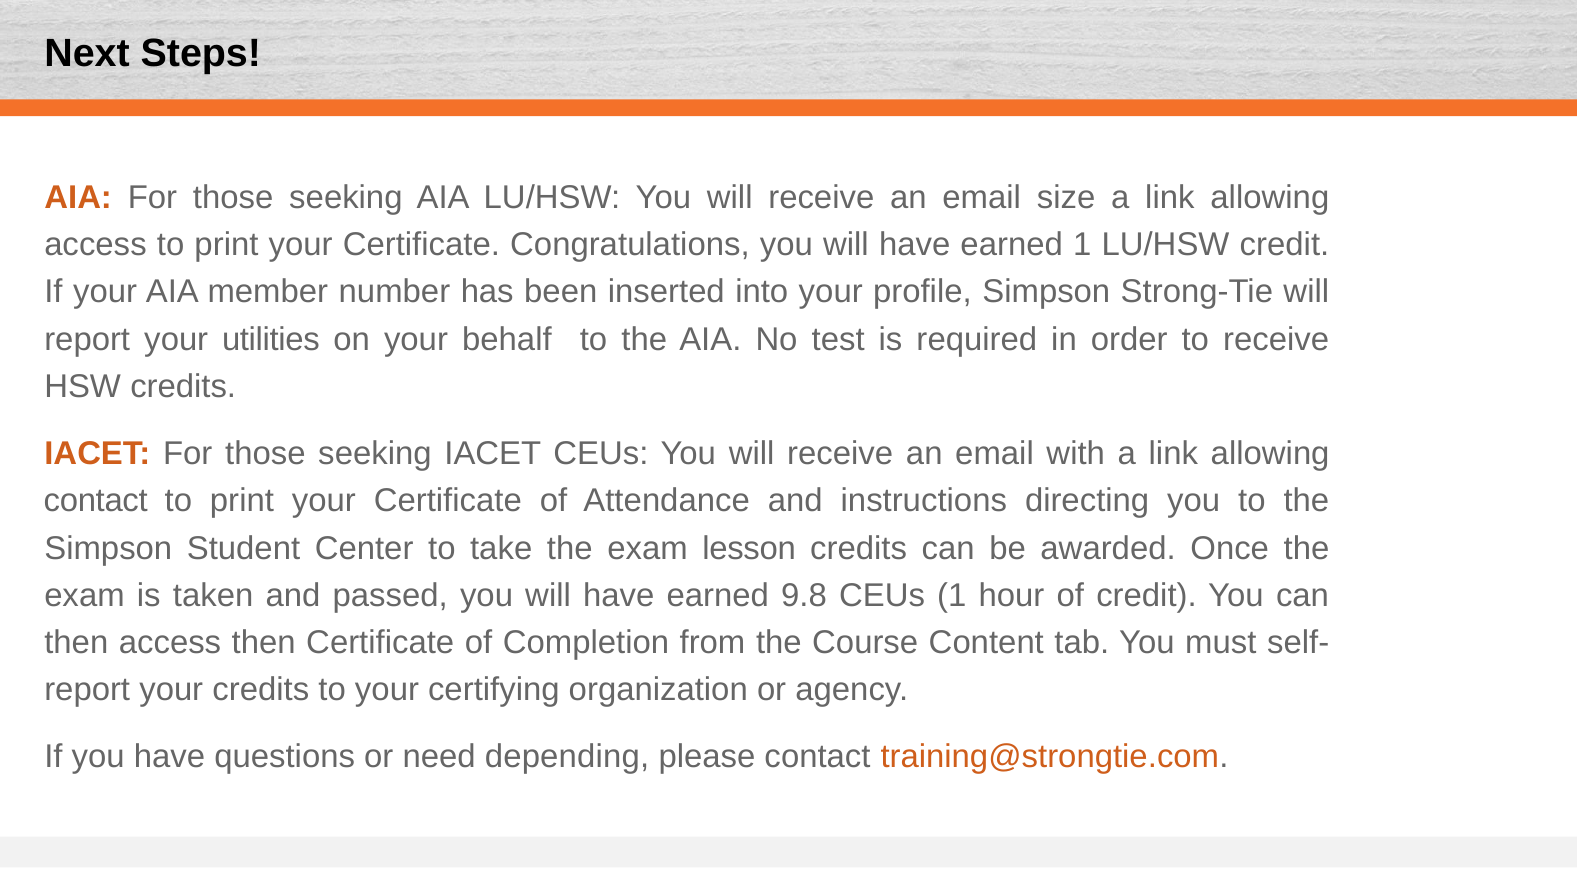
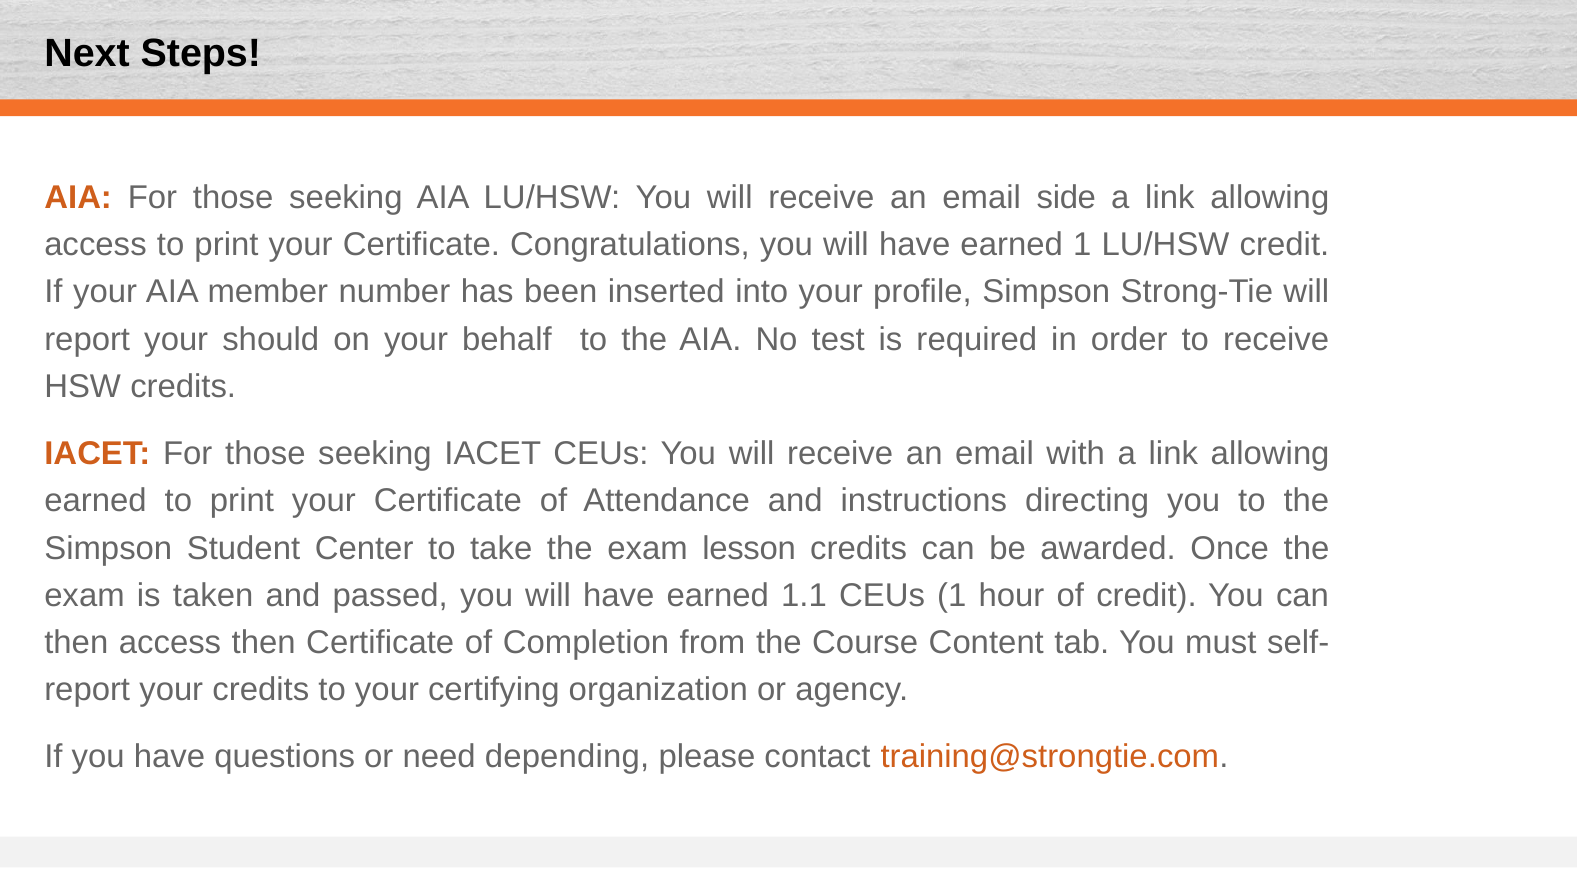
size: size -> side
utilities: utilities -> should
contact at (96, 501): contact -> earned
9.8: 9.8 -> 1.1
